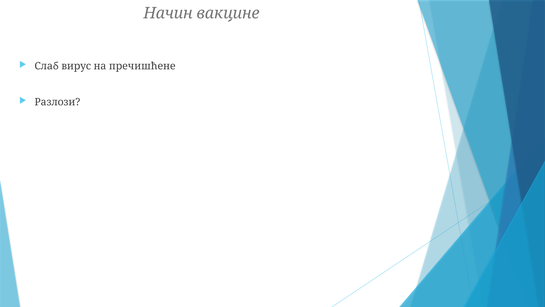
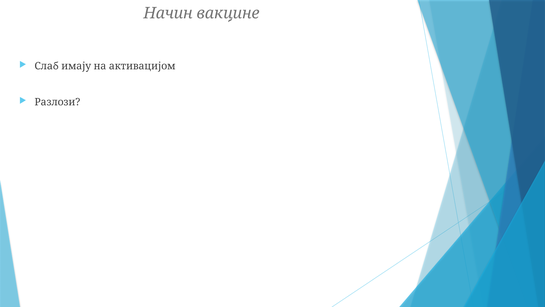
вирус: вирус -> имају
пречишћене: пречишћене -> активацијом
